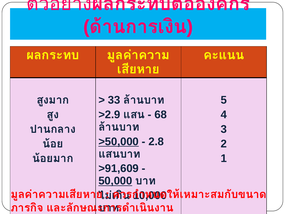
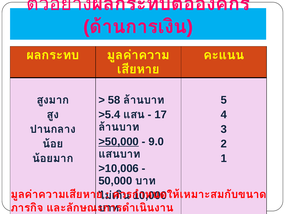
33: 33 -> 58
>2.9: >2.9 -> >5.4
68: 68 -> 17
2.8: 2.8 -> 9.0
>91,609: >91,609 -> >10,006
50,000 underline: present -> none
